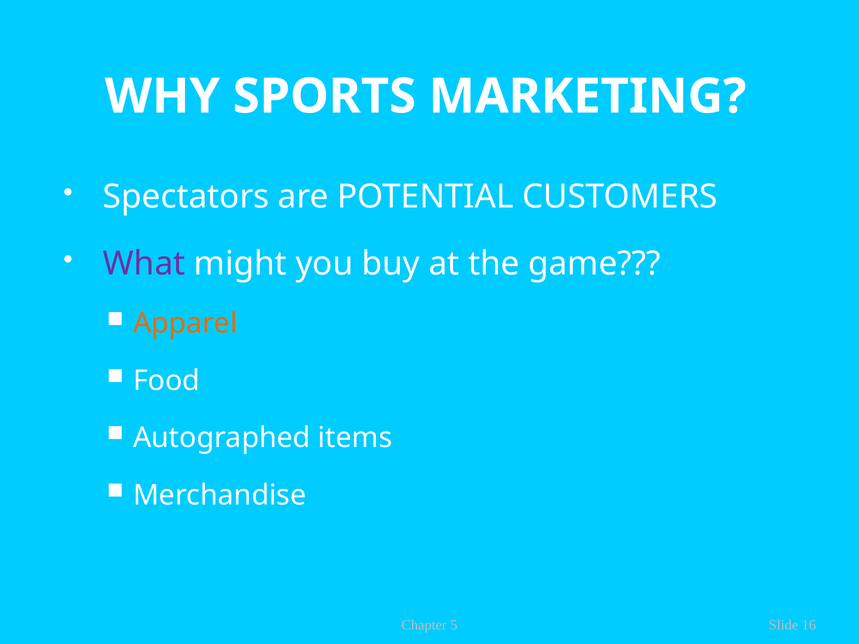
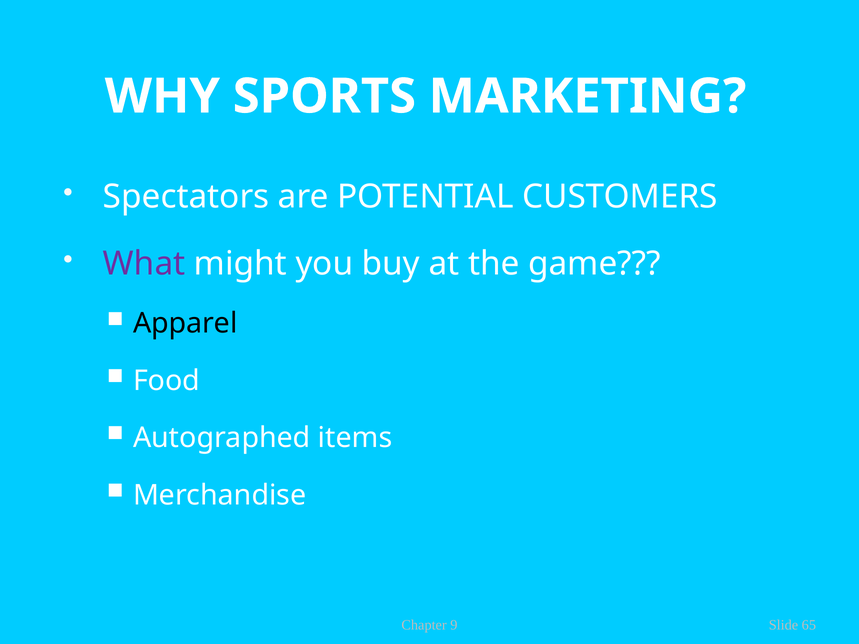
Apparel colour: orange -> black
5: 5 -> 9
16: 16 -> 65
